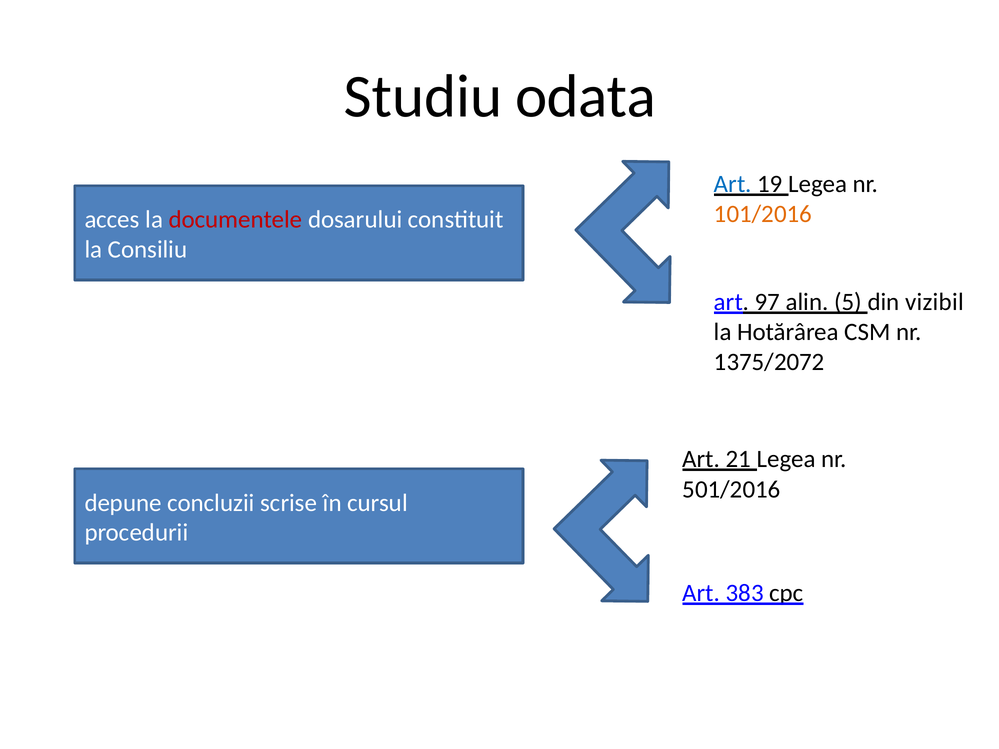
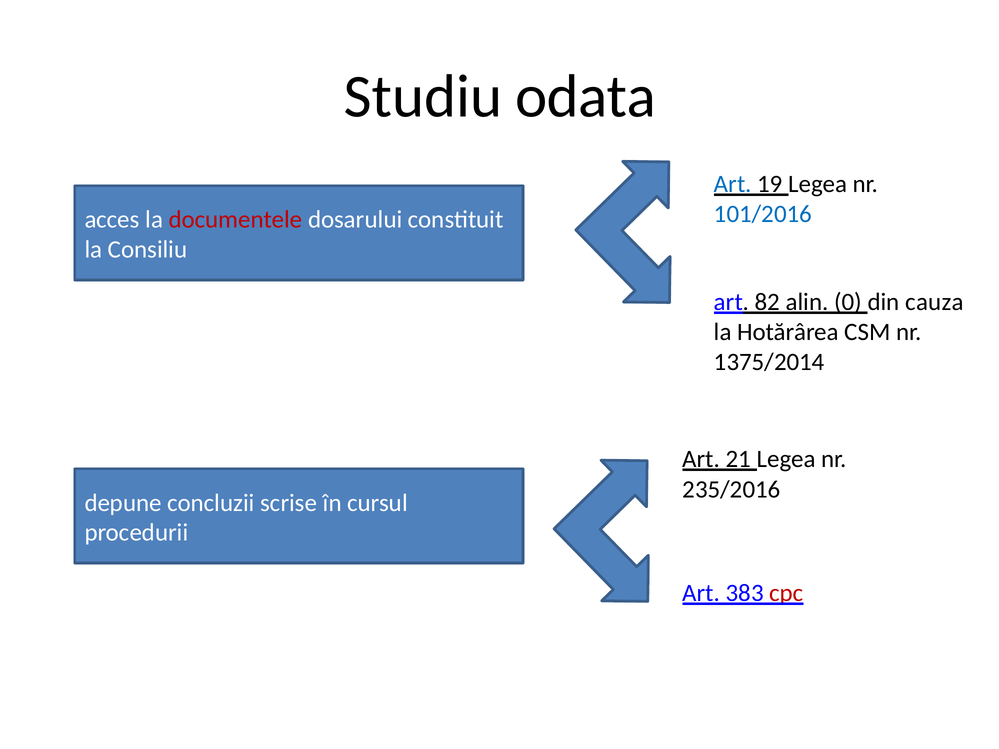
101/2016 colour: orange -> blue
97: 97 -> 82
5: 5 -> 0
vizibil: vizibil -> cauza
1375/2072: 1375/2072 -> 1375/2014
501/2016: 501/2016 -> 235/2016
cpc colour: black -> red
